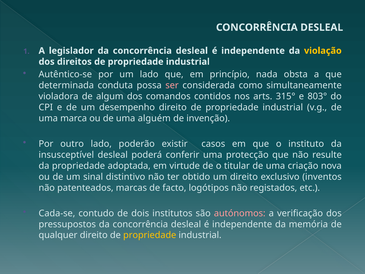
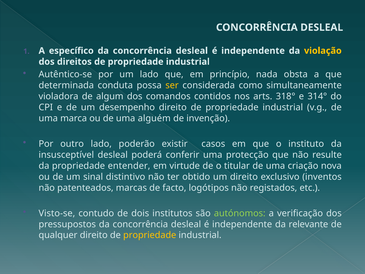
legislador: legislador -> específico
ser colour: pink -> yellow
315°: 315° -> 318°
803°: 803° -> 314°
adoptada: adoptada -> entender
Cada-se: Cada-se -> Visto-se
autónomos colour: pink -> light green
memória: memória -> relevante
